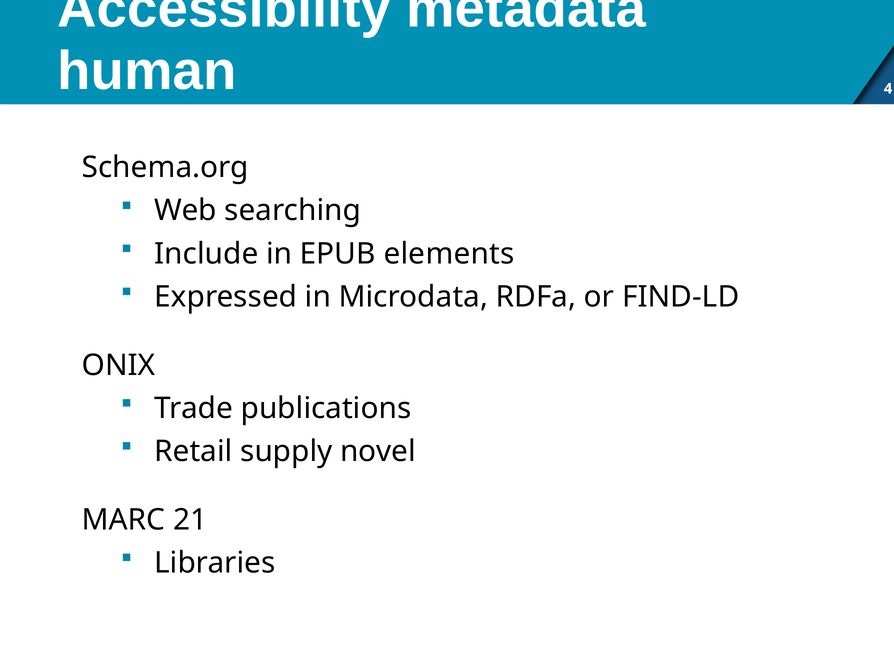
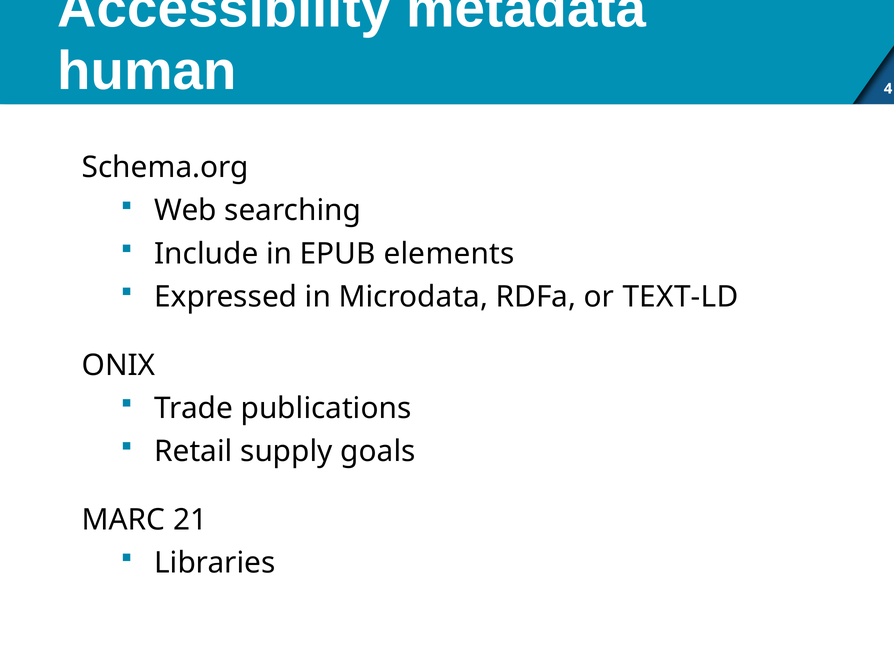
FIND-LD: FIND-LD -> TEXT-LD
novel: novel -> goals
